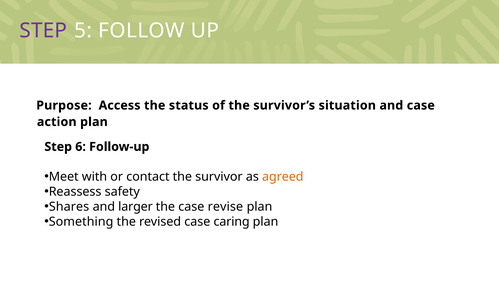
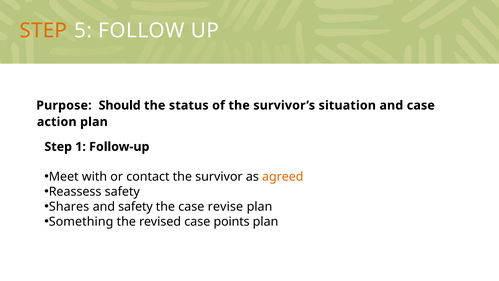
STEP at (43, 31) colour: purple -> orange
Access: Access -> Should
6: 6 -> 1
and larger: larger -> safety
caring: caring -> points
